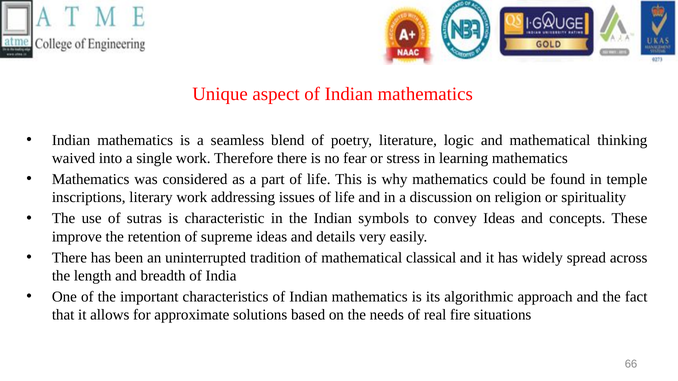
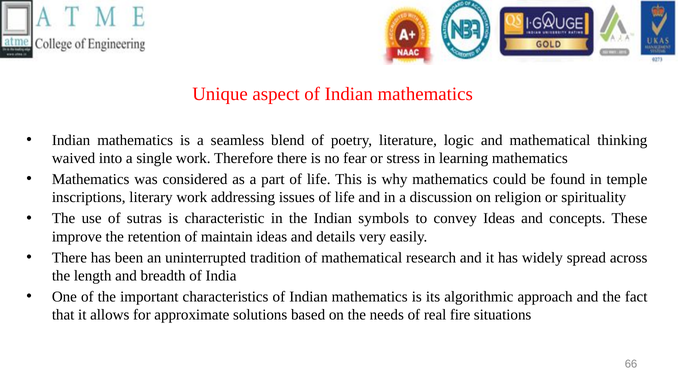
supreme: supreme -> maintain
classical: classical -> research
